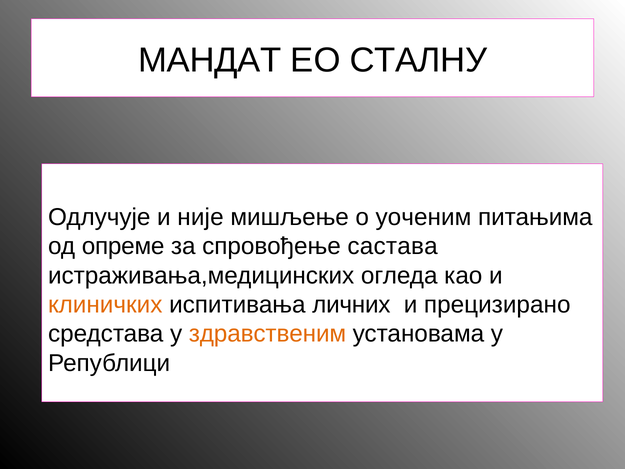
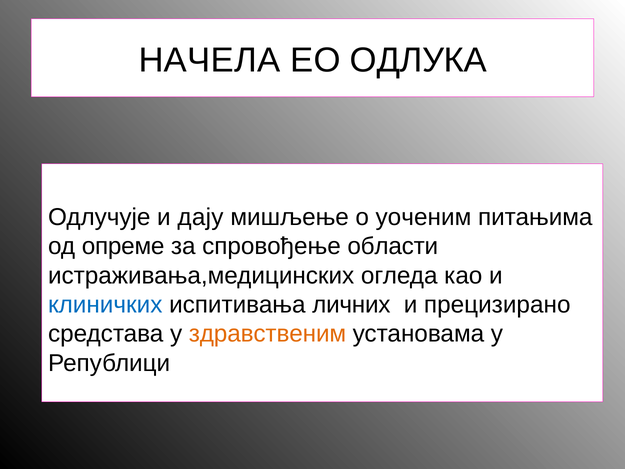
МАНДАТ: МАНДАТ -> НАЧЕЛА
СТАЛНУ: СТАЛНУ -> ОДЛУКА
није: није -> дају
састава: састава -> области
клиничких colour: orange -> blue
